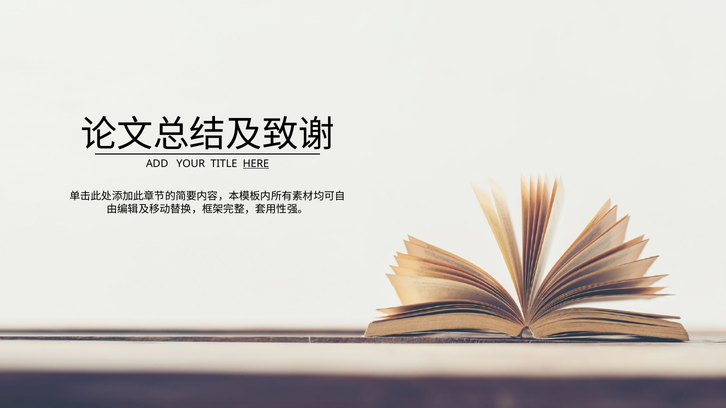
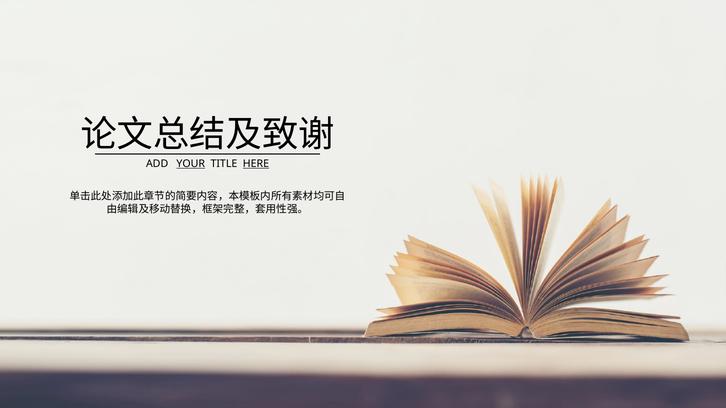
YOUR underline: none -> present
